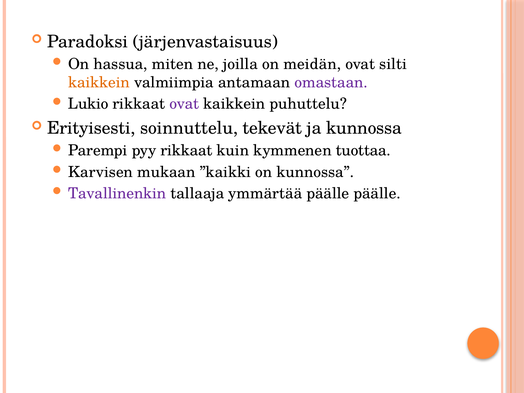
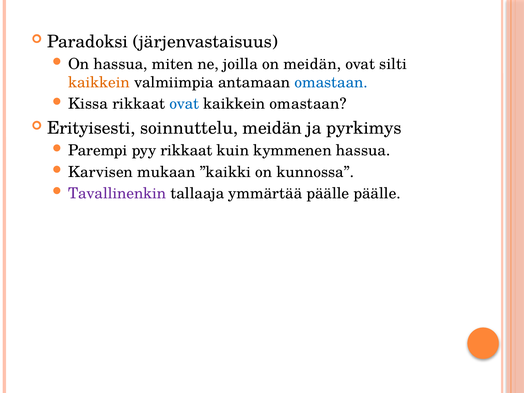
omastaan at (331, 82) colour: purple -> blue
Lukio: Lukio -> Kissa
ovat at (184, 104) colour: purple -> blue
kaikkein puhuttelu: puhuttelu -> omastaan
soinnuttelu tekevät: tekevät -> meidän
ja kunnossa: kunnossa -> pyrkimys
kymmenen tuottaa: tuottaa -> hassua
